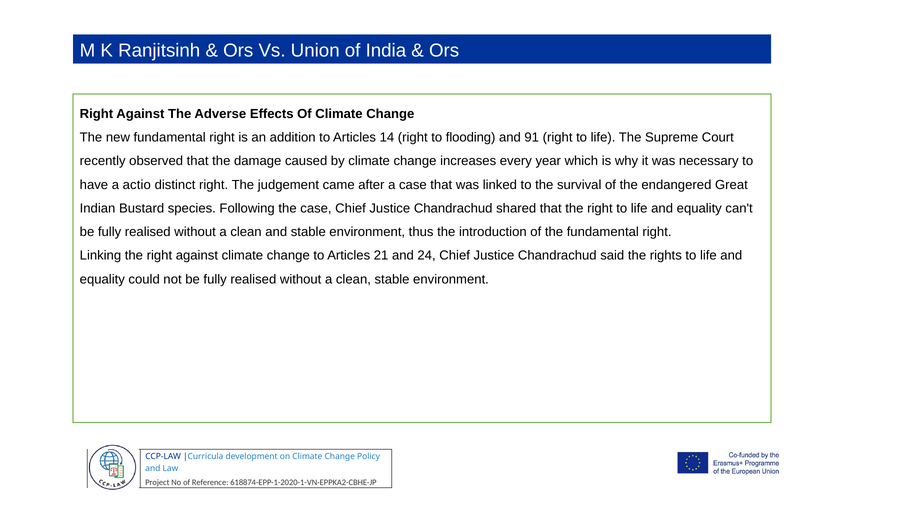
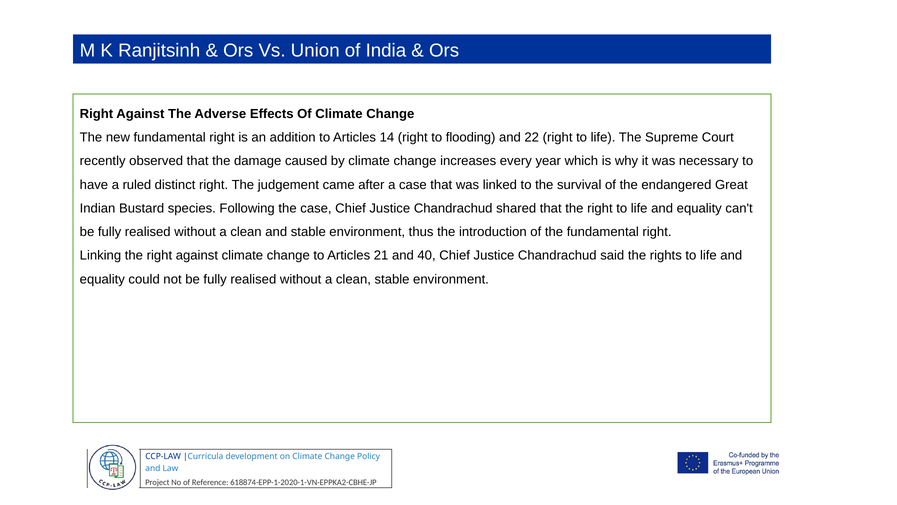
91: 91 -> 22
actio: actio -> ruled
24: 24 -> 40
